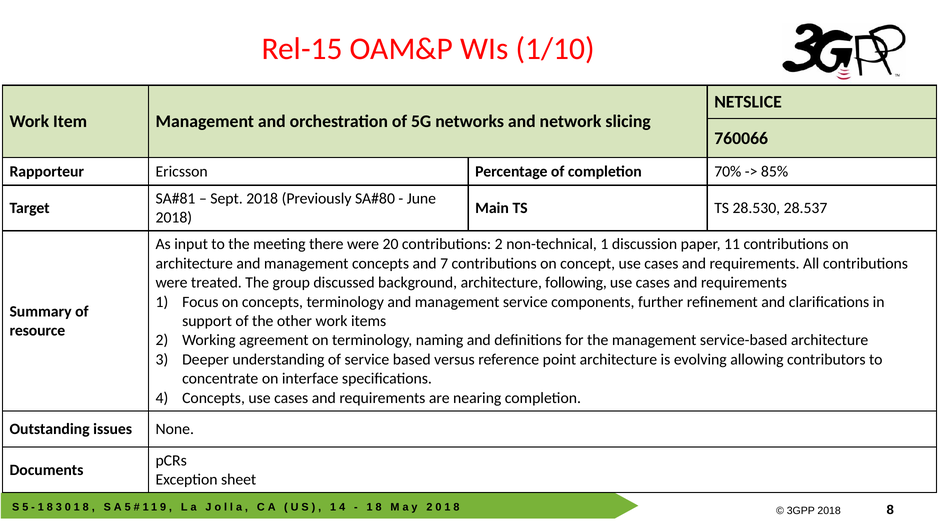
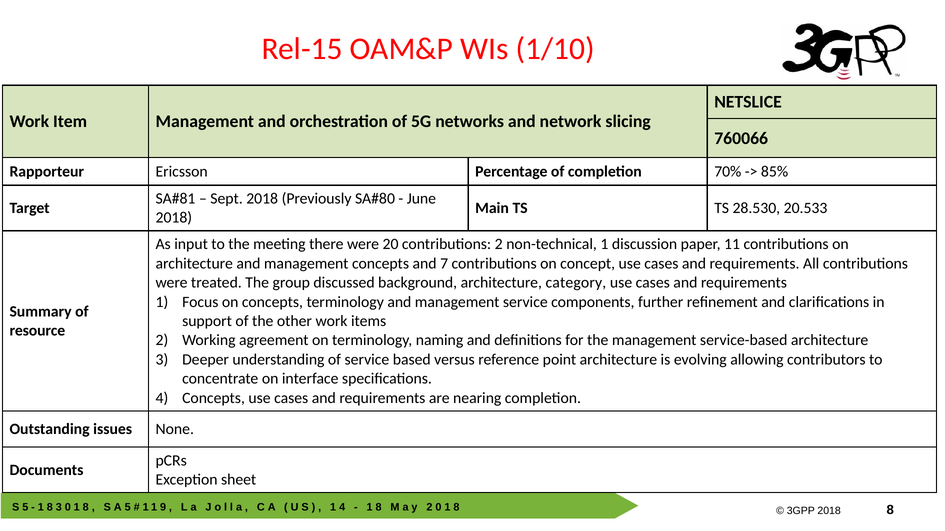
28.537: 28.537 -> 20.533
following: following -> category
